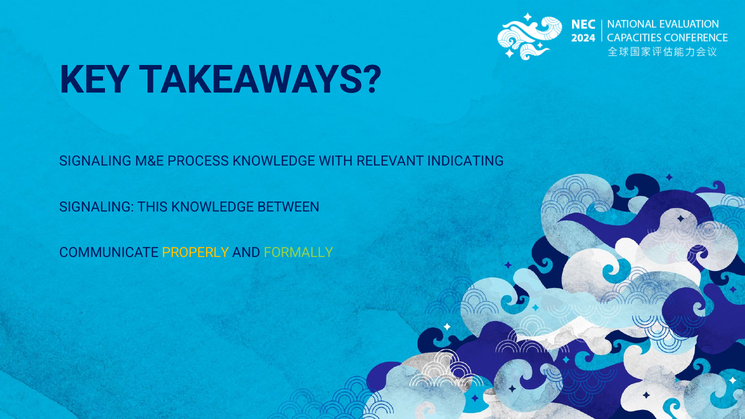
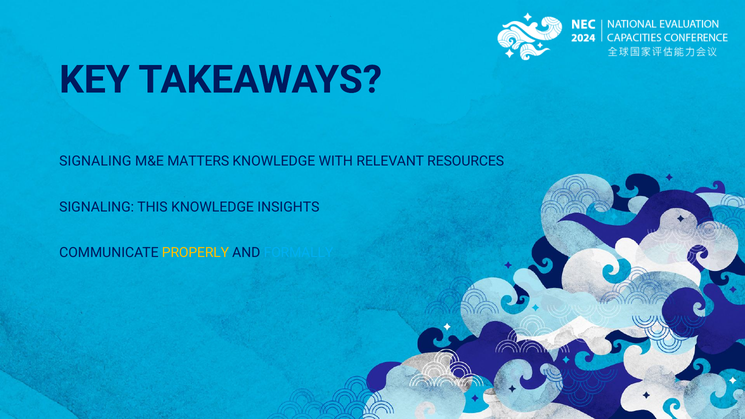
PROCESS: PROCESS -> MATTERS
INDICATING: INDICATING -> RESOURCES
BETWEEN: BETWEEN -> INSIGHTS
FORMALLY colour: light green -> light blue
